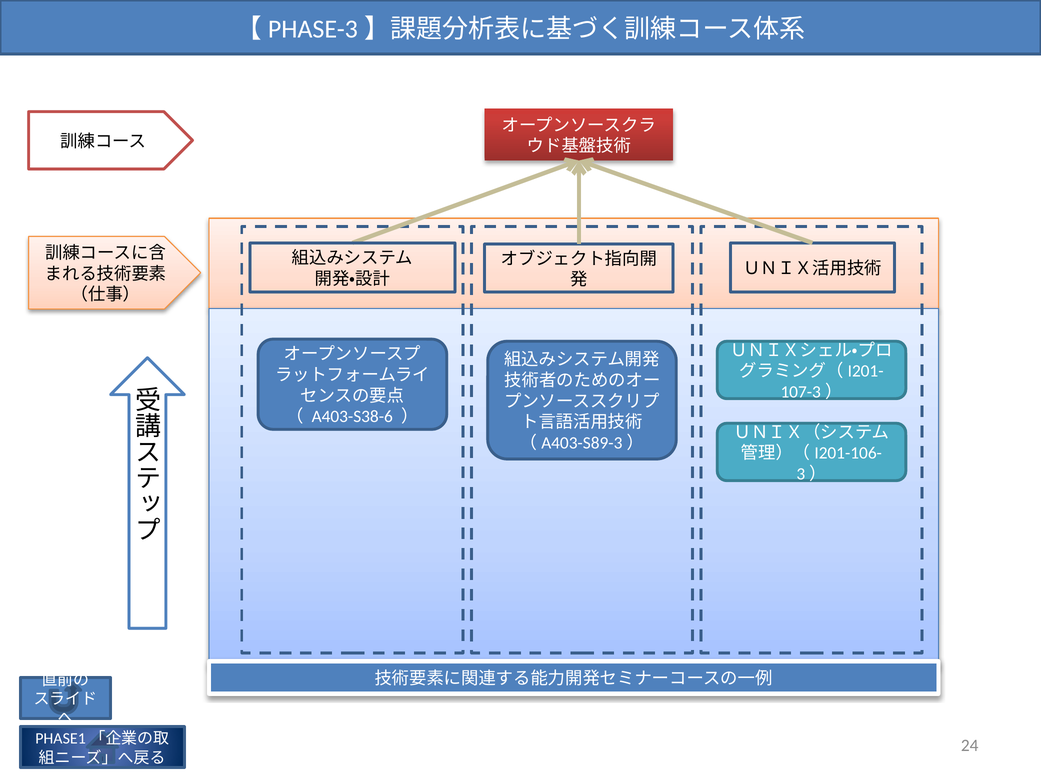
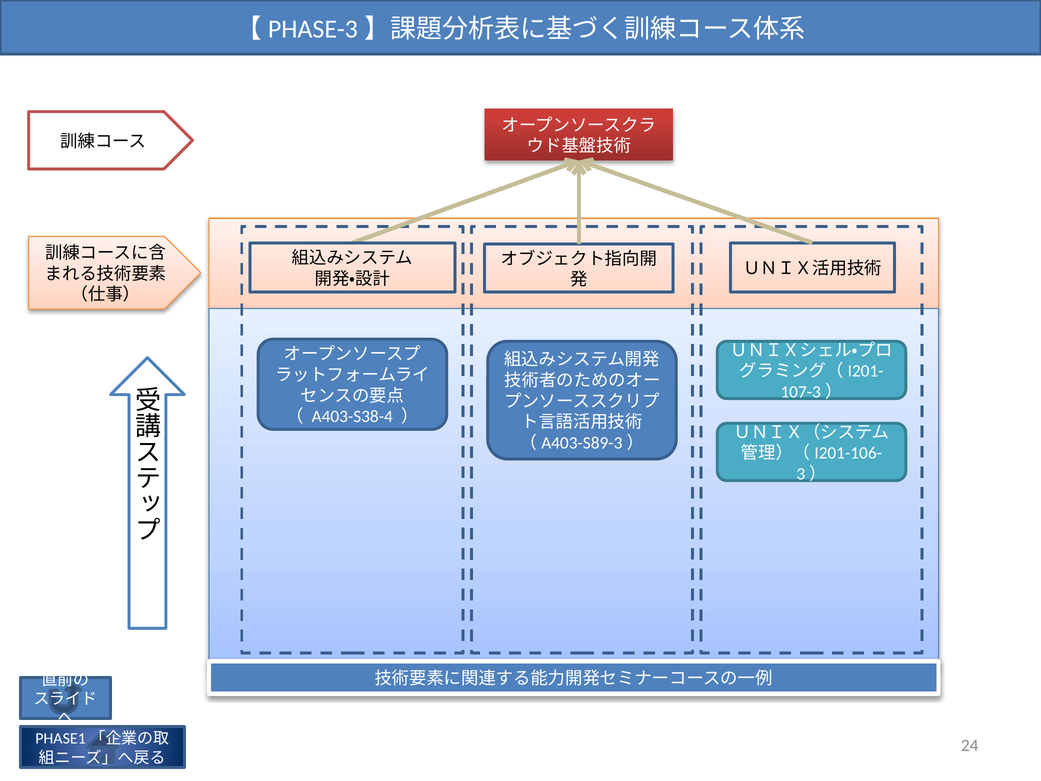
A403-S38-6: A403-S38-6 -> A403-S38-4
